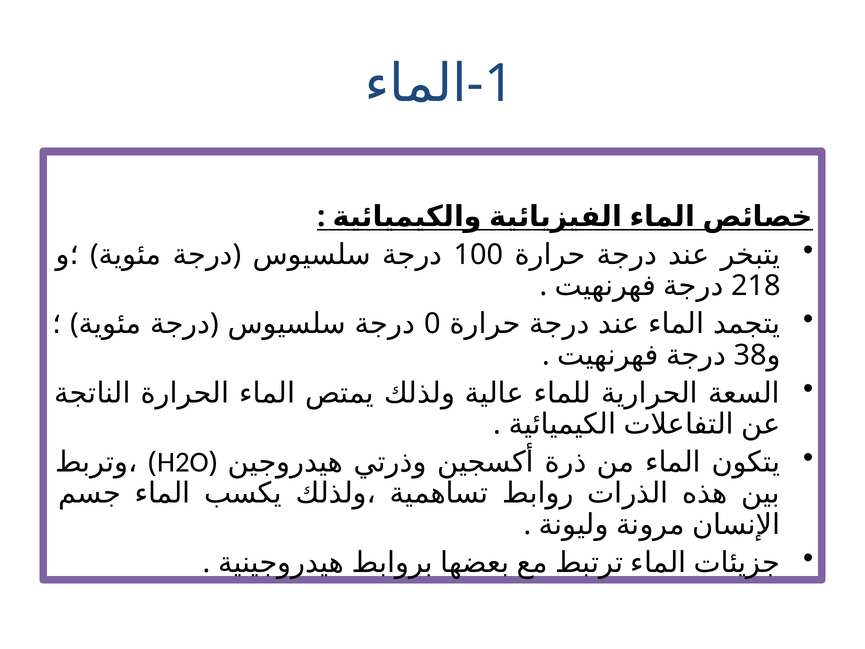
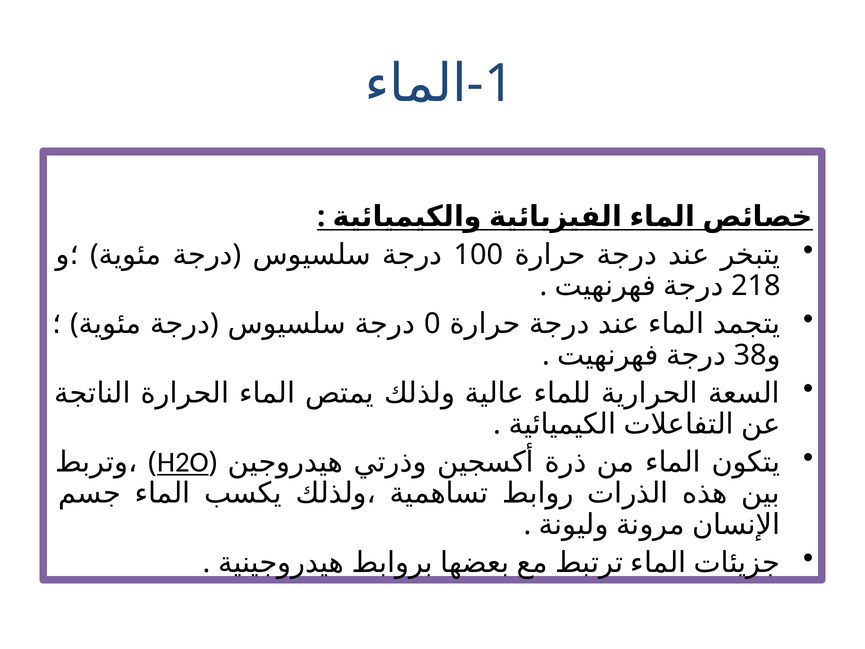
H2O underline: none -> present
